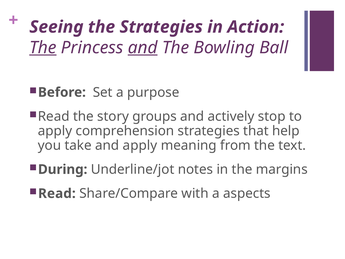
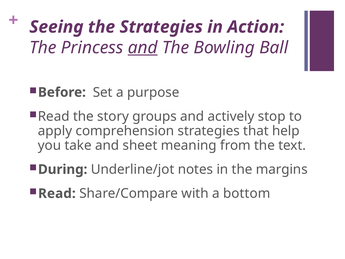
The at (43, 48) underline: present -> none
and apply: apply -> sheet
aspects: aspects -> bottom
